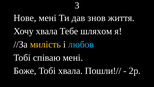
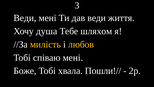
Нове at (25, 18): Нове -> Веди
дав знов: знов -> веди
Хочу хвала: хвала -> душа
любов colour: light blue -> yellow
